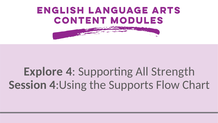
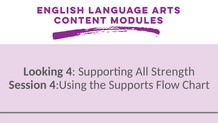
Explore: Explore -> Looking
